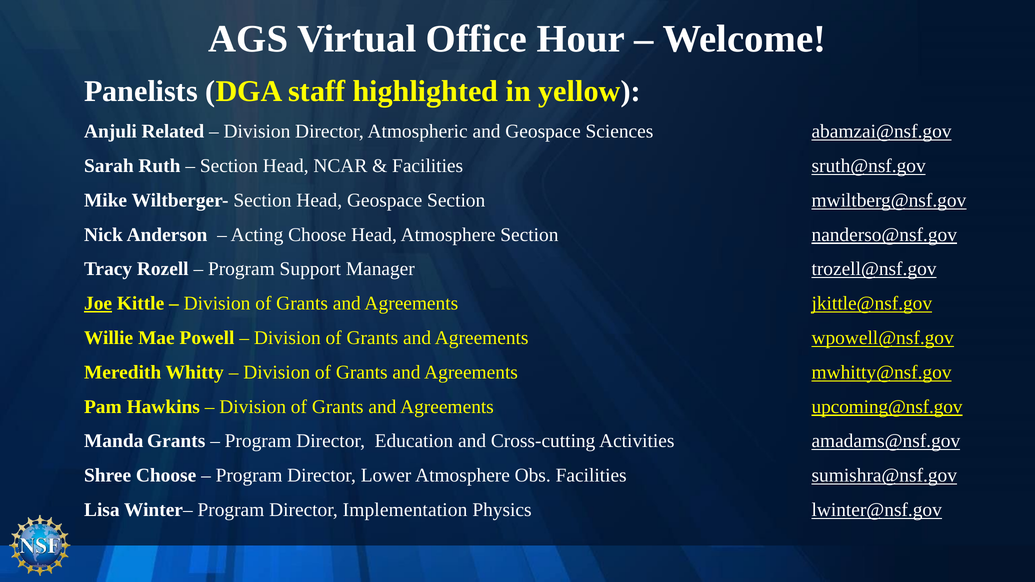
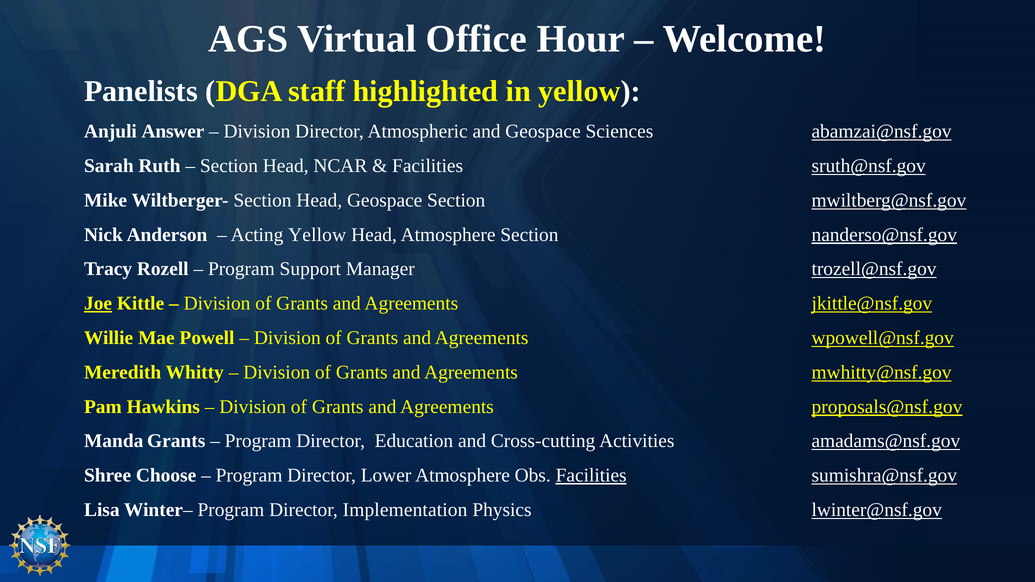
Related: Related -> Answer
Acting Choose: Choose -> Yellow
upcoming@nsf.gov: upcoming@nsf.gov -> proposals@nsf.gov
Facilities at (591, 476) underline: none -> present
